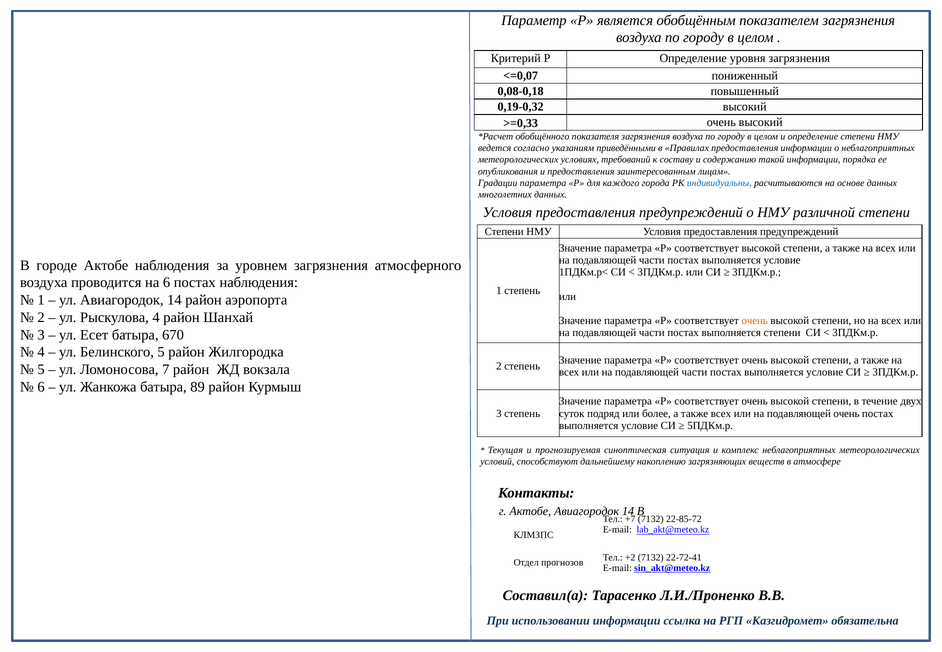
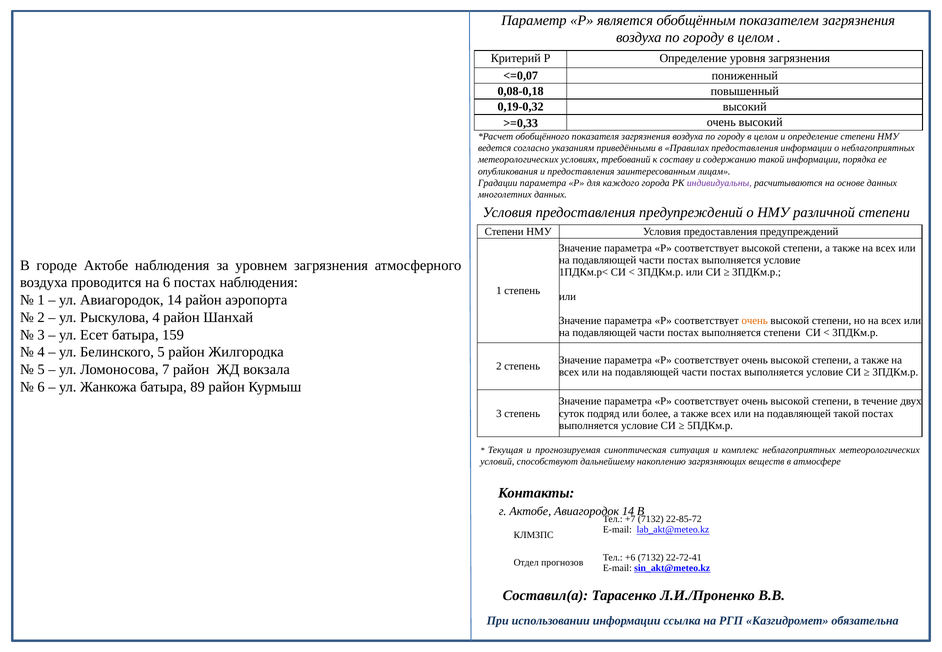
индивидуальны colour: blue -> purple
670: 670 -> 159
подавляющей очень: очень -> такой
+2: +2 -> +6
